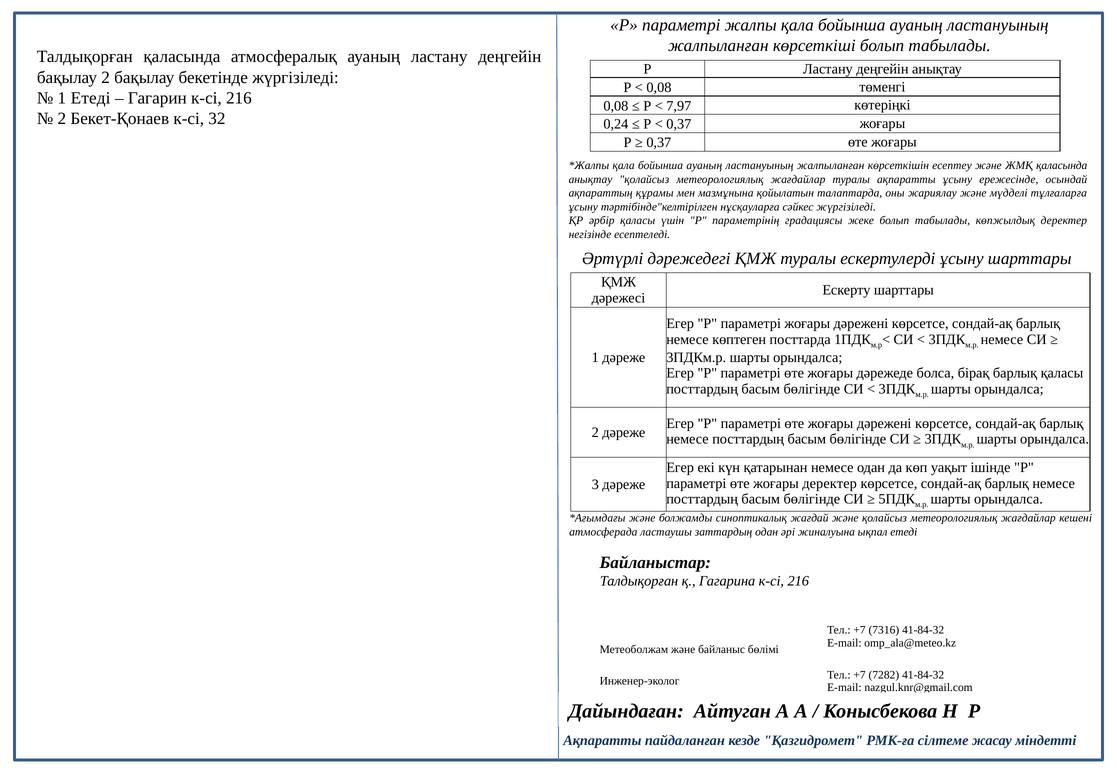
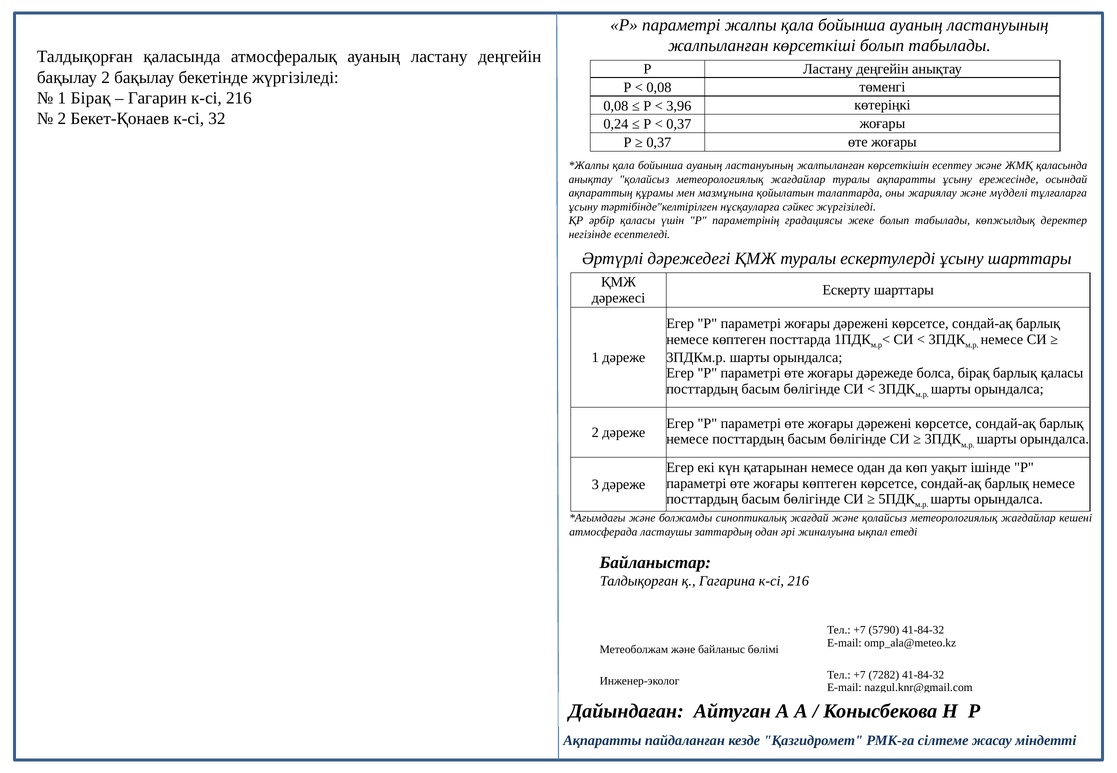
1 Етеді: Етеді -> Бірақ
7,97: 7,97 -> 3,96
жоғары деректер: деректер -> көптеген
7316: 7316 -> 5790
